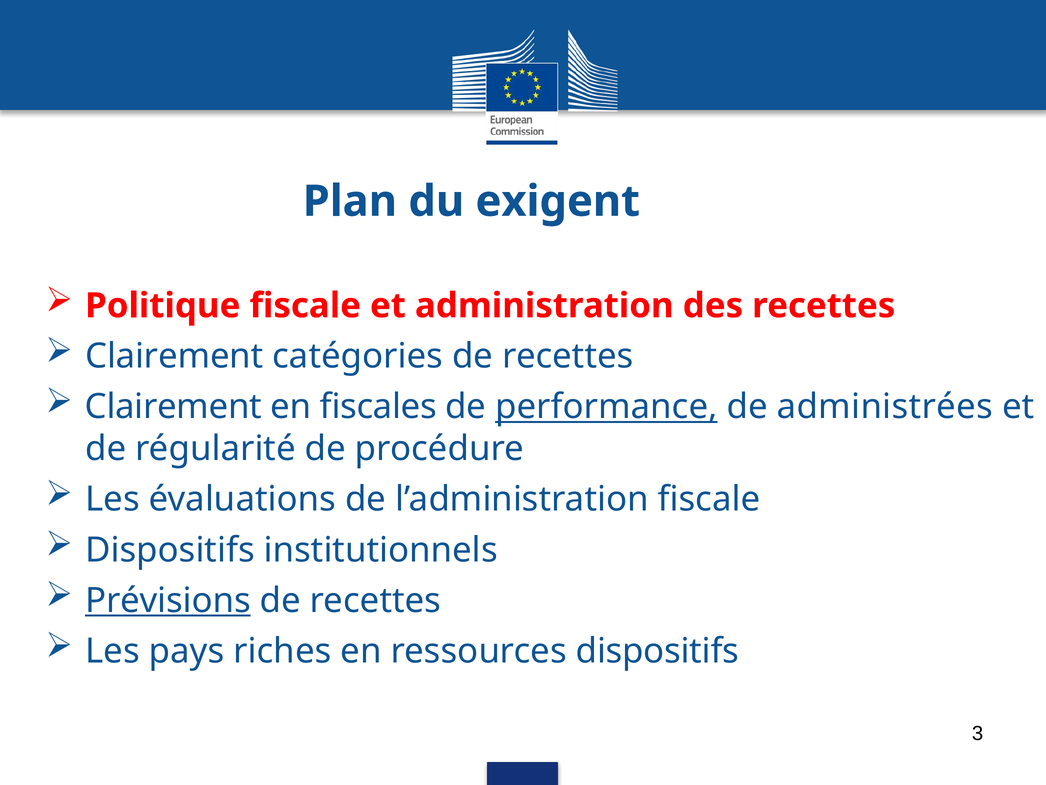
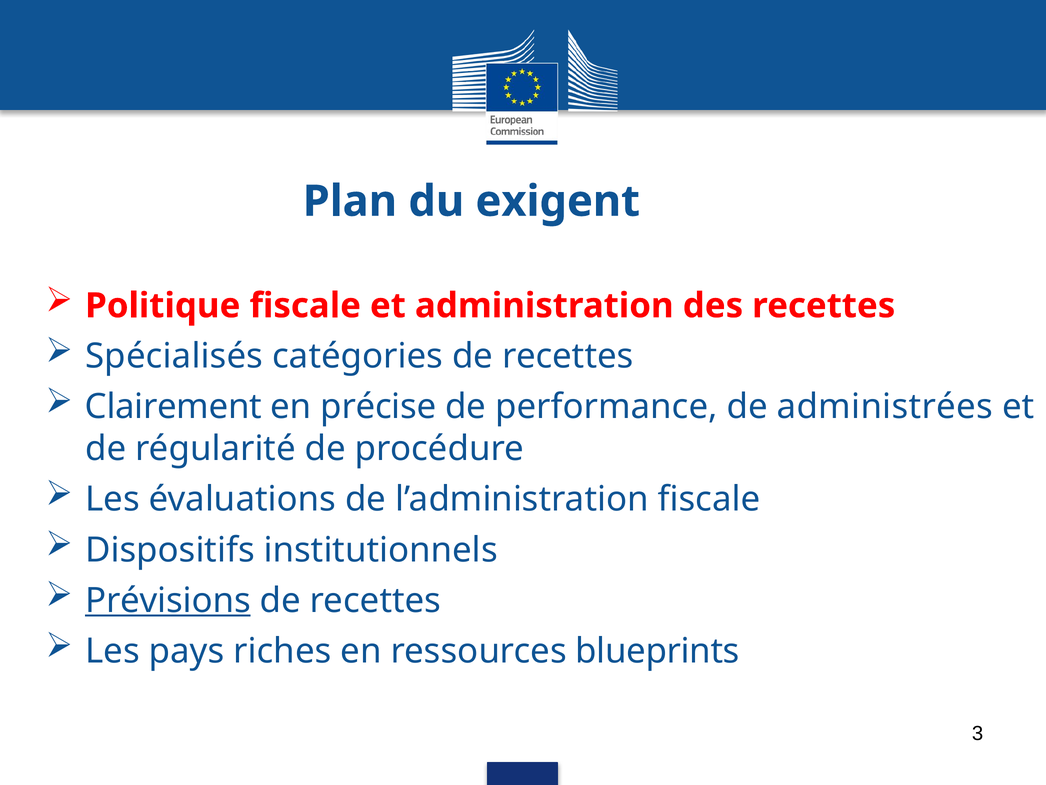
Clairement at (174, 356): Clairement -> Spécialisés
fiscales: fiscales -> précise
performance underline: present -> none
ressources dispositifs: dispositifs -> blueprints
